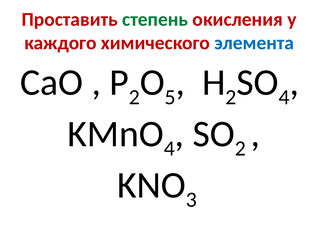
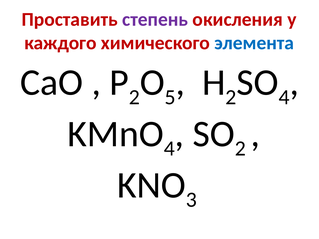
степень colour: green -> purple
